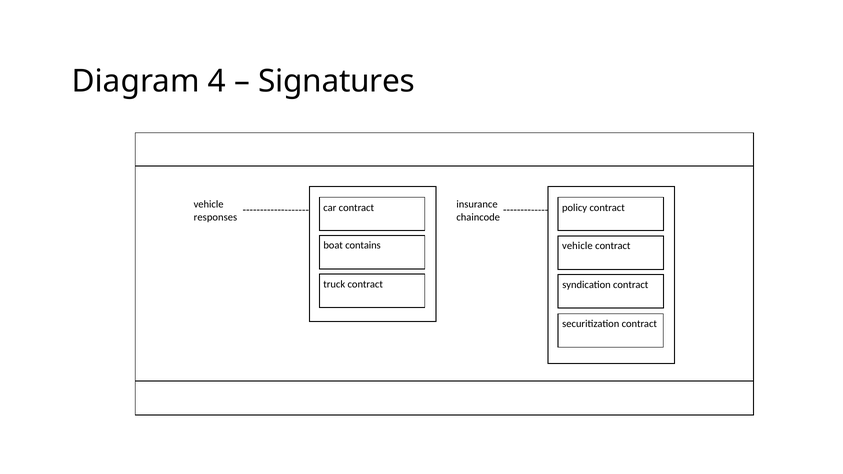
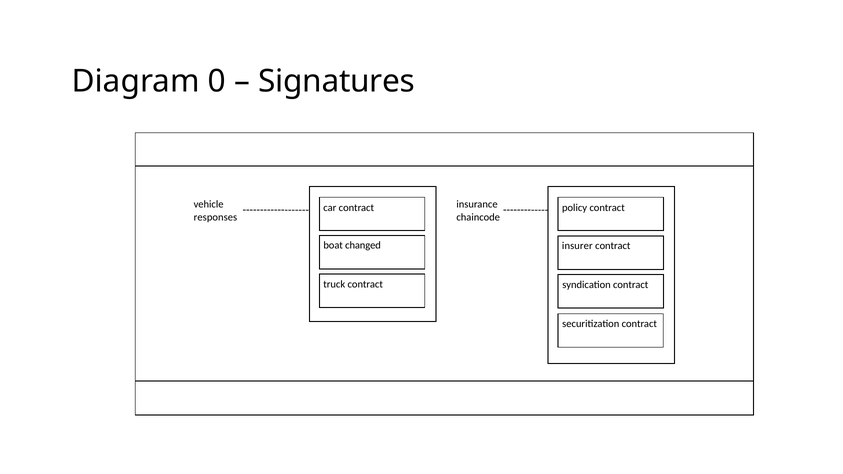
4: 4 -> 0
contains: contains -> changed
vehicle at (577, 246): vehicle -> insurer
